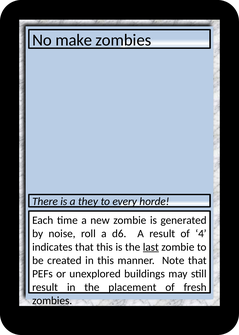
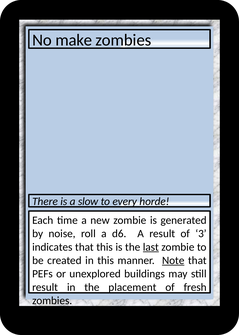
they: they -> slow
4: 4 -> 3
Note underline: none -> present
